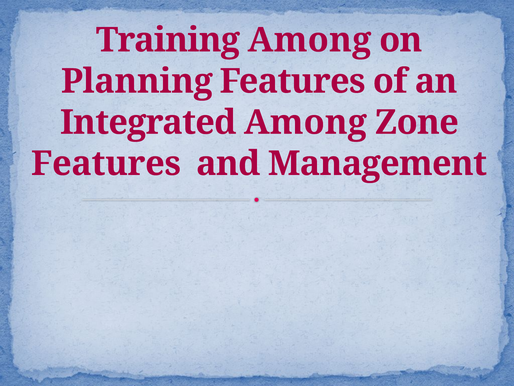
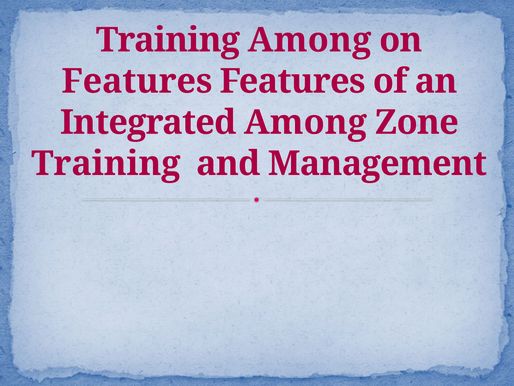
Planning at (137, 81): Planning -> Features
Features at (106, 163): Features -> Training
